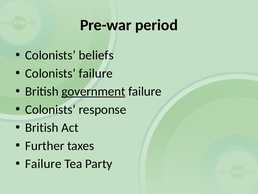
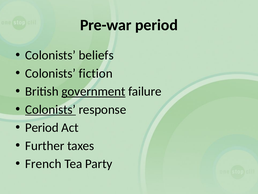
Colonists failure: failure -> fiction
Colonists at (50, 109) underline: none -> present
British at (42, 127): British -> Period
Failure at (43, 163): Failure -> French
